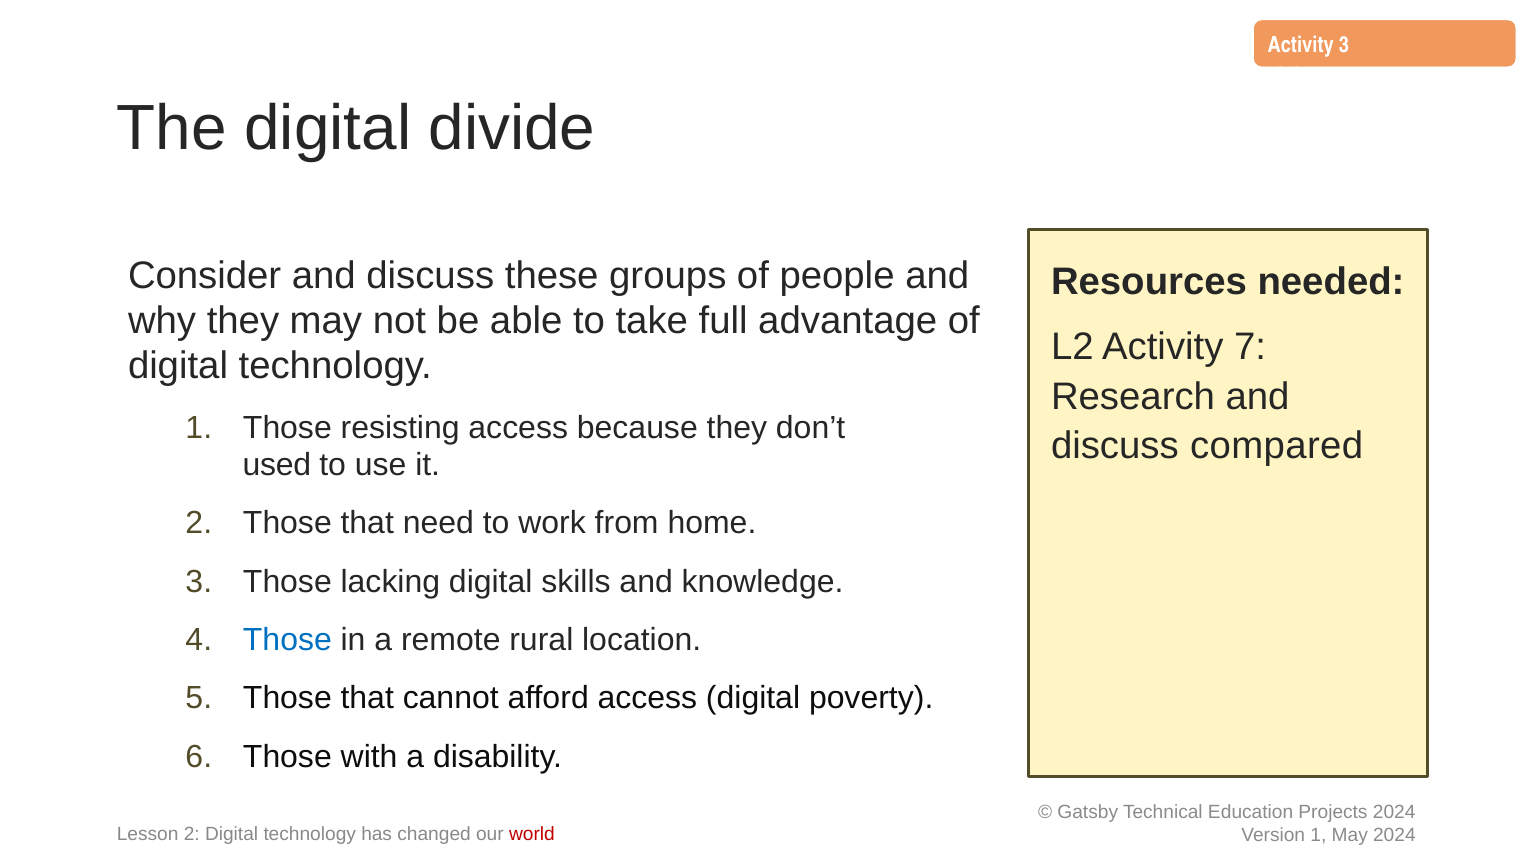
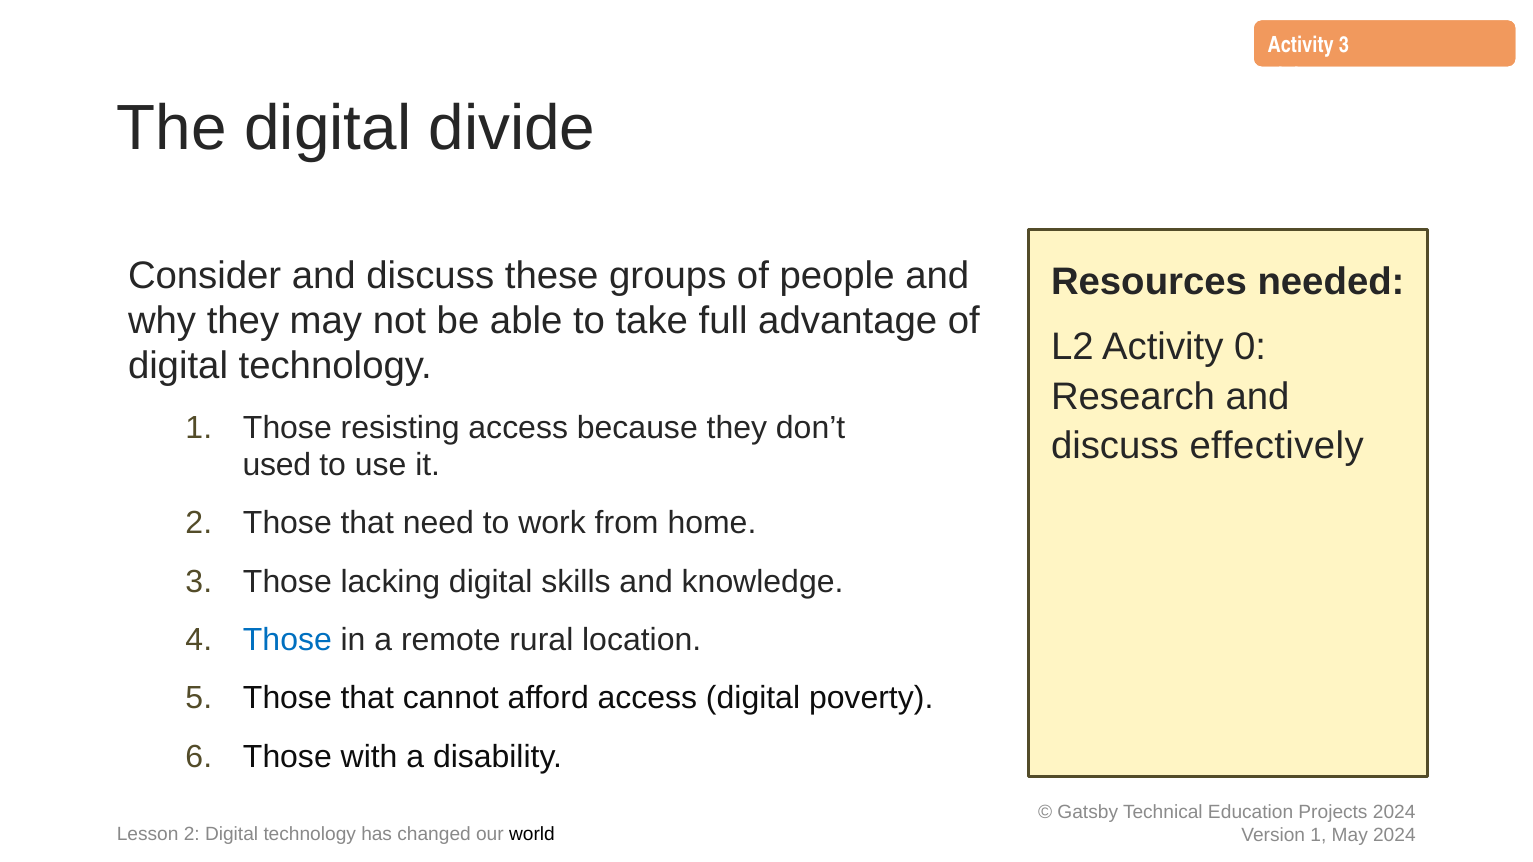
7: 7 -> 0
compared: compared -> effectively
world colour: red -> black
